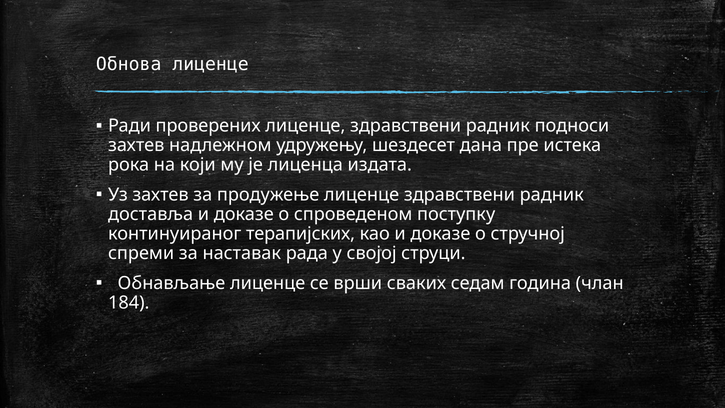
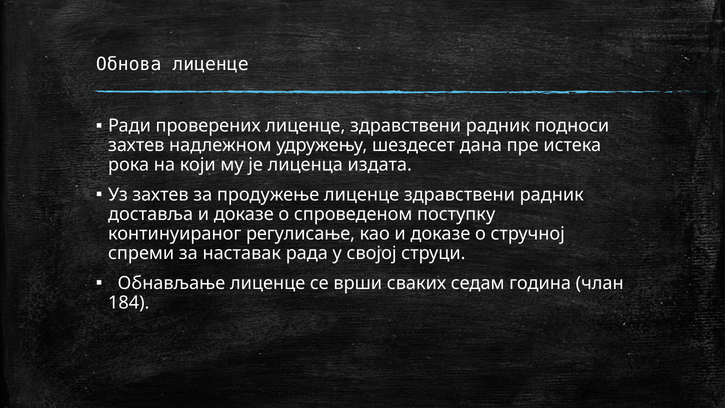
терапијских: терапијских -> регулисање
